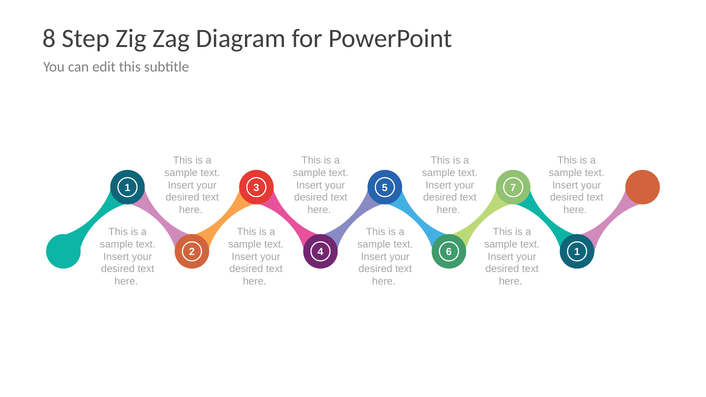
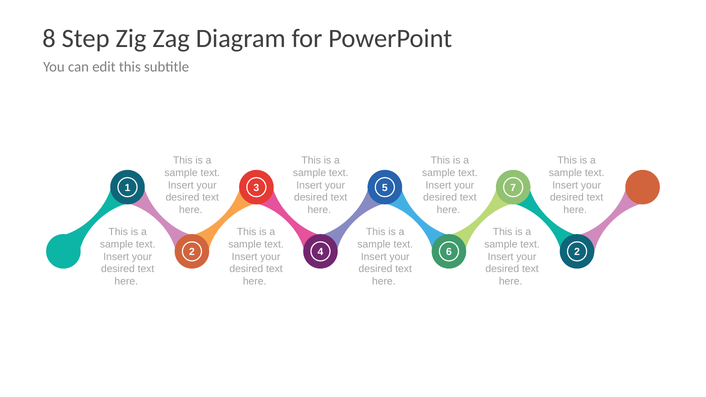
6 1: 1 -> 2
